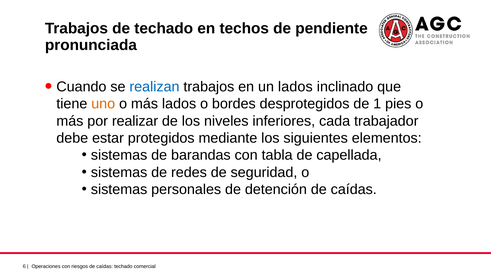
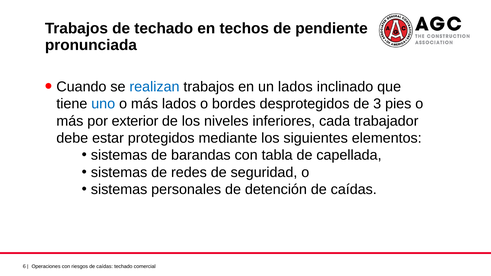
uno colour: orange -> blue
1: 1 -> 3
realizar: realizar -> exterior
